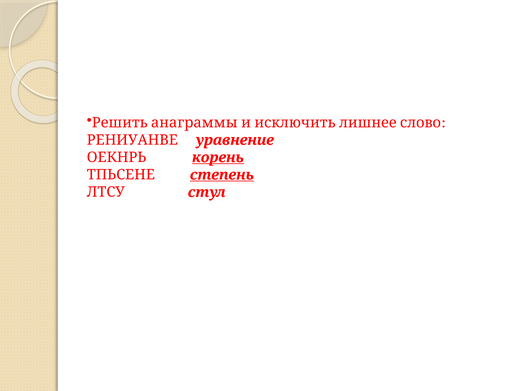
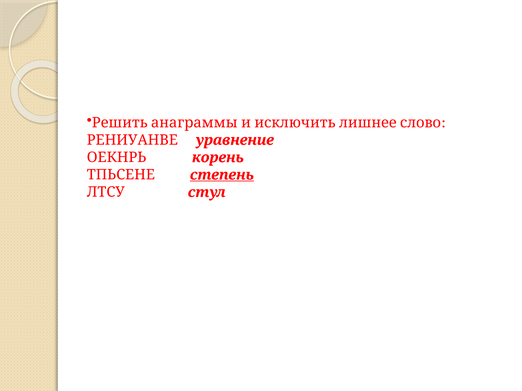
корень underline: present -> none
